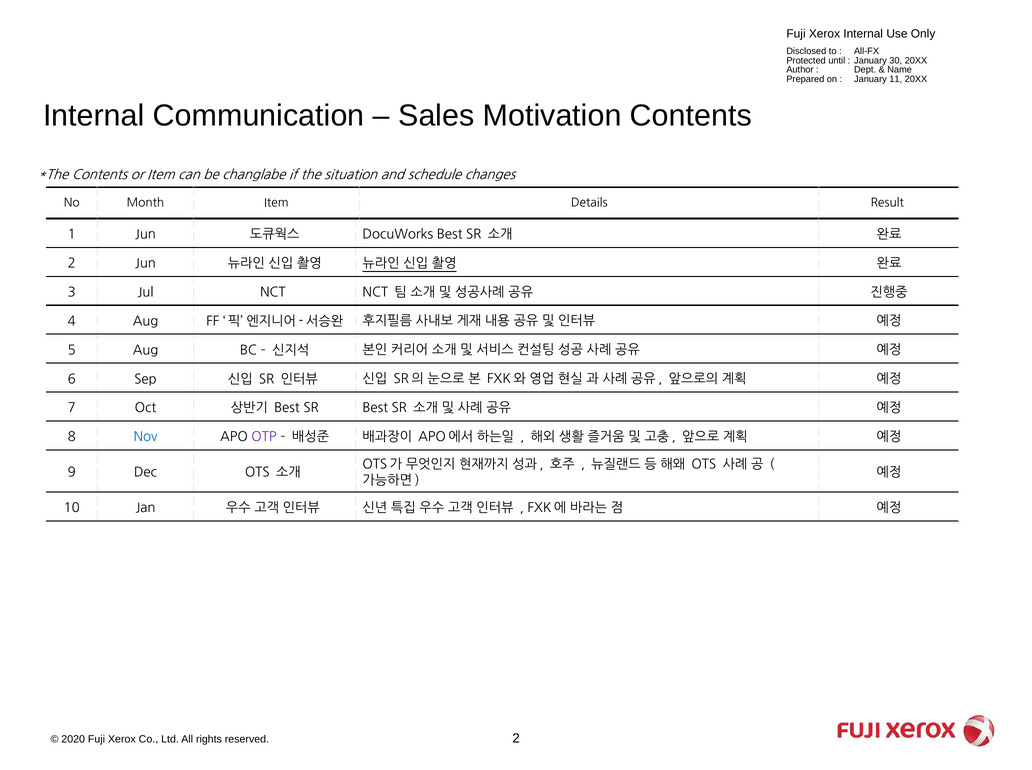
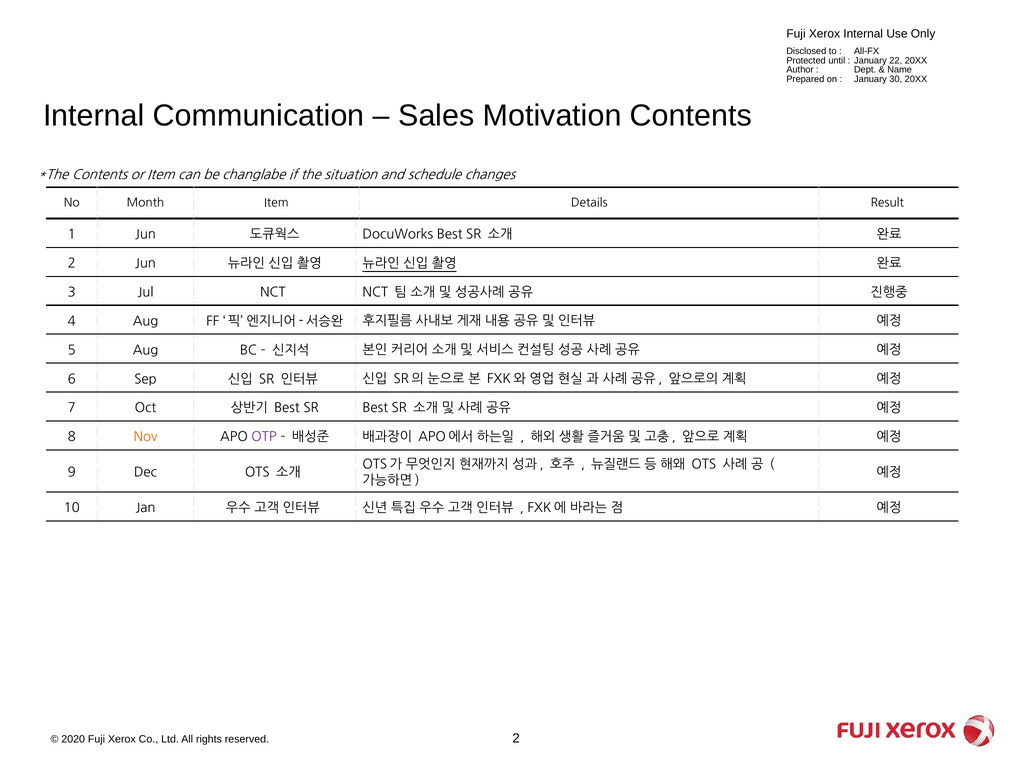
30: 30 -> 22
11: 11 -> 30
Nov colour: blue -> orange
